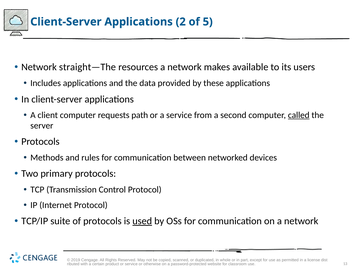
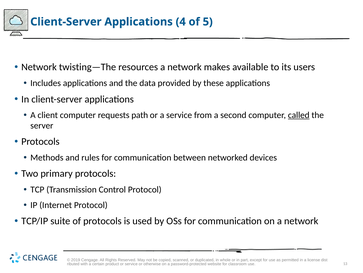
2: 2 -> 4
straight—The: straight—The -> twisting—The
used underline: present -> none
